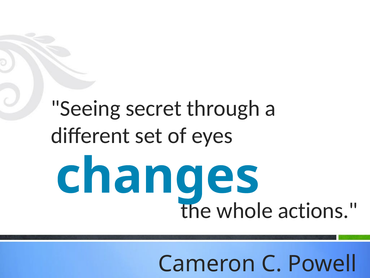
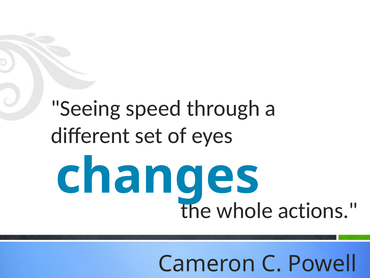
secret: secret -> speed
